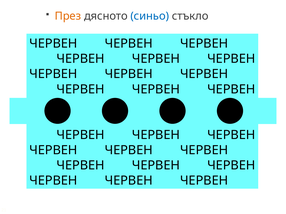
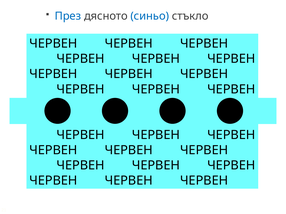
През colour: orange -> blue
